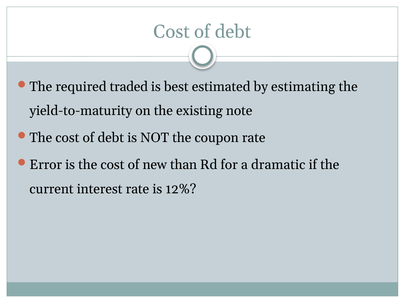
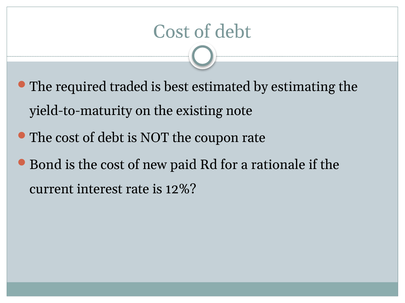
Error: Error -> Bond
than: than -> paid
dramatic: dramatic -> rationale
